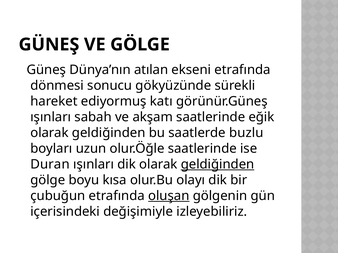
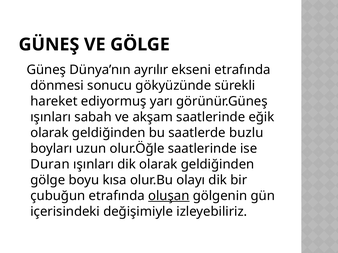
atılan: atılan -> ayrılır
katı: katı -> yarı
geldiğinden at (218, 165) underline: present -> none
